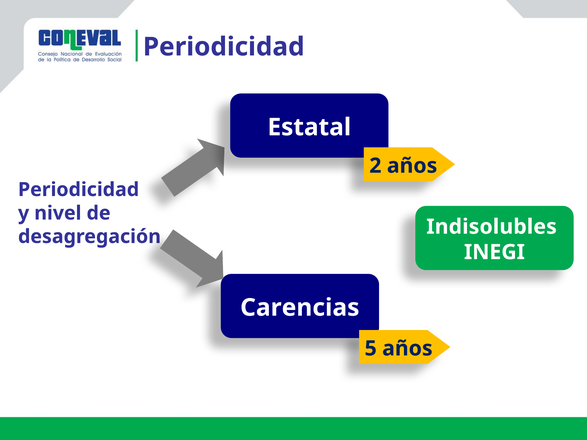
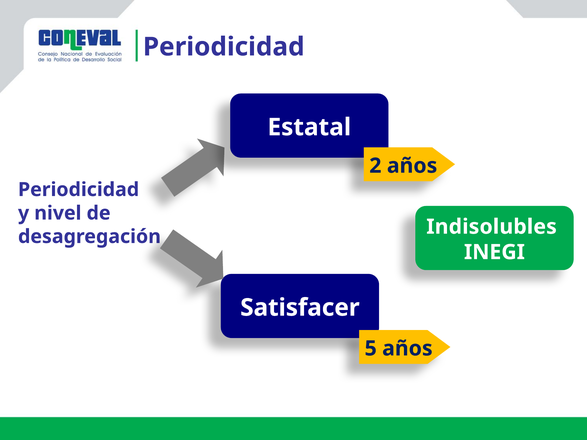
Carencias: Carencias -> Satisfacer
